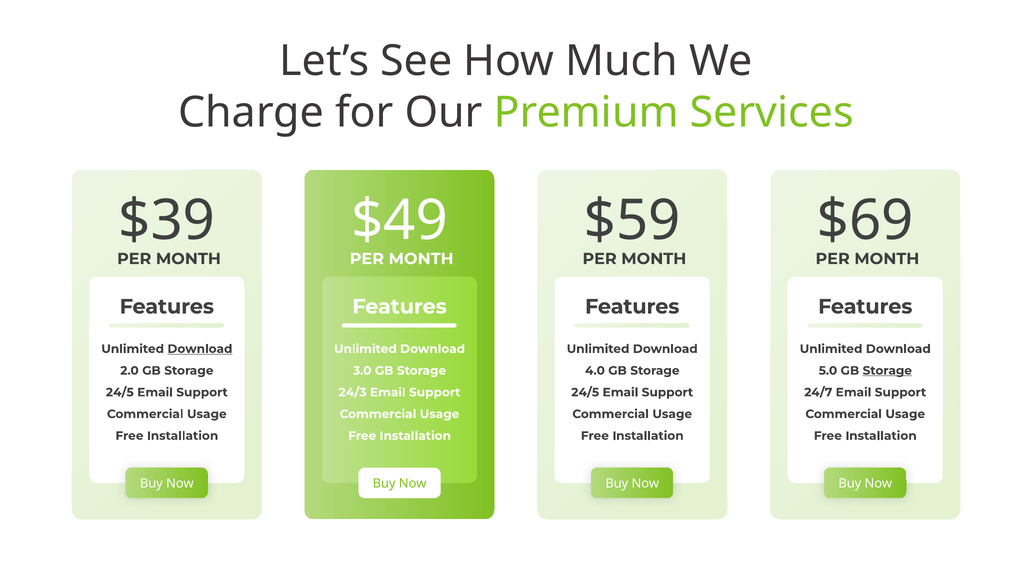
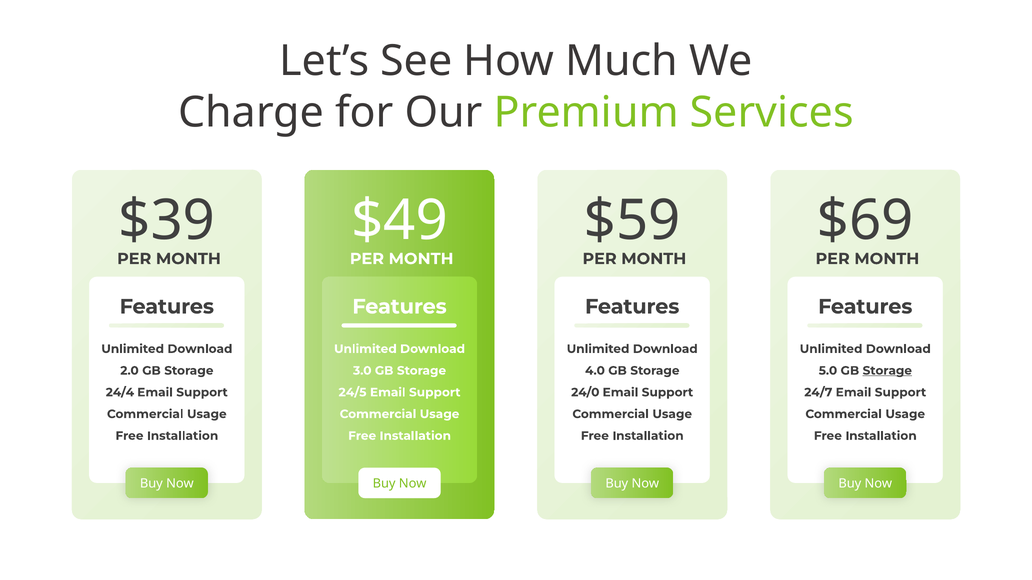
Download at (200, 349) underline: present -> none
24/5 at (120, 393): 24/5 -> 24/4
24/3: 24/3 -> 24/5
24/5 at (585, 393): 24/5 -> 24/0
